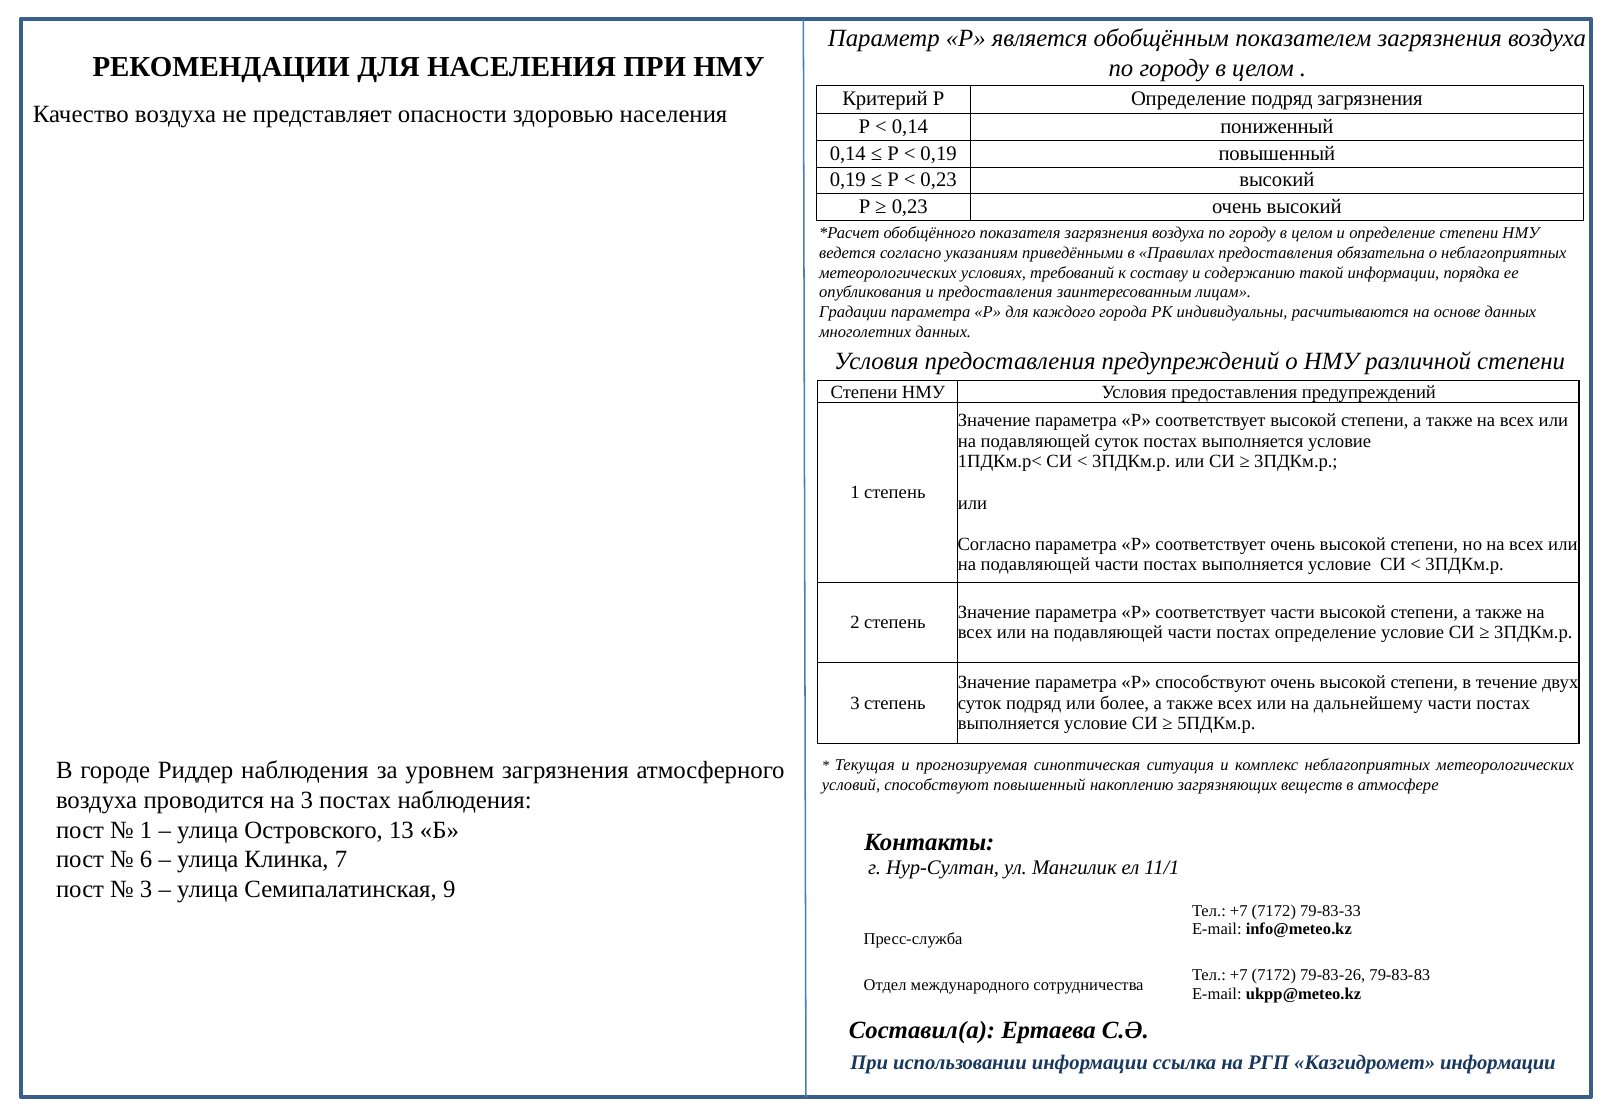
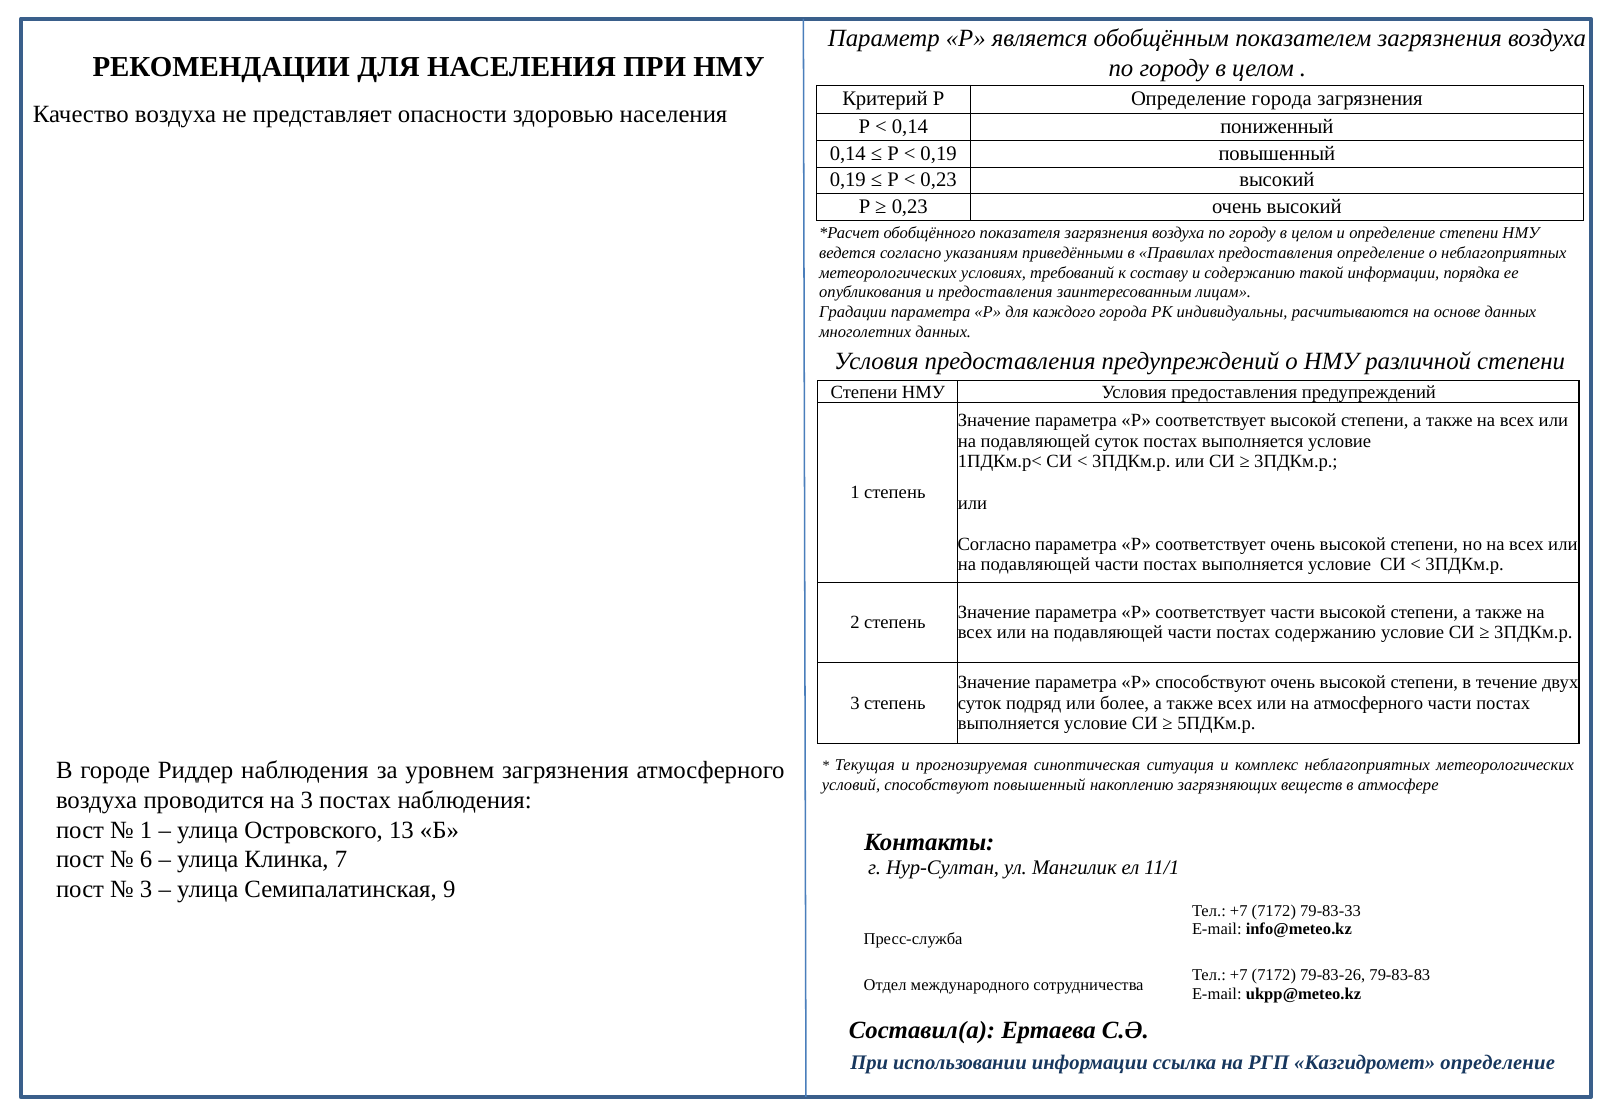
Определение подряд: подряд -> города
предоставления обязательна: обязательна -> определение
постах определение: определение -> содержанию
на дальнейшему: дальнейшему -> атмосферного
Казгидромет информации: информации -> определение
